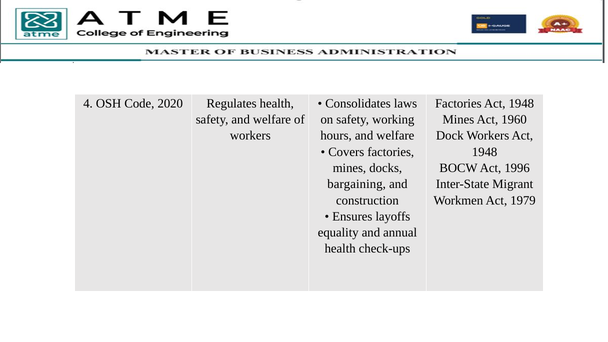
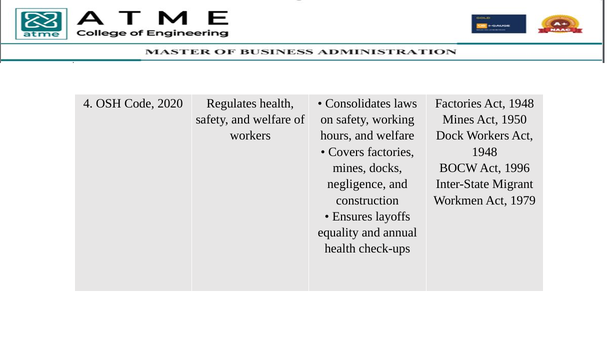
1960: 1960 -> 1950
bargaining: bargaining -> negligence
